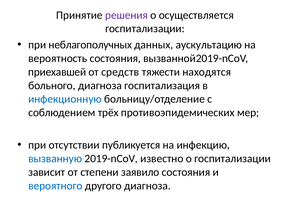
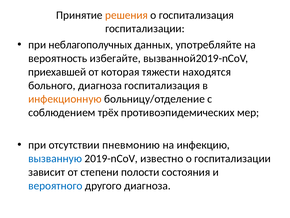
решения colour: purple -> orange
о осуществляется: осуществляется -> госпитализация
аускультацию: аускультацию -> употребляйте
вероятность состояния: состояния -> избегайте
средств: средств -> которая
инфекционную colour: blue -> orange
публикуется: публикуется -> пневмонию
заявило: заявило -> полости
